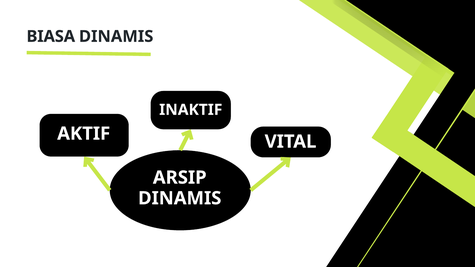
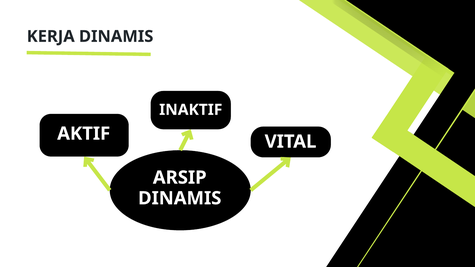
BIASA: BIASA -> KERJA
